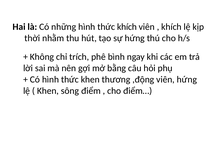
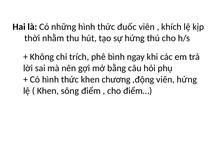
thức khích: khích -> đuốc
thương: thương -> chương
